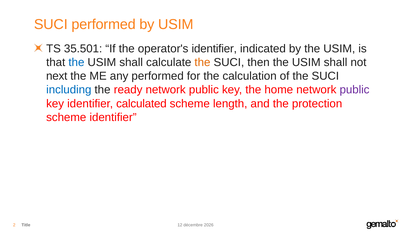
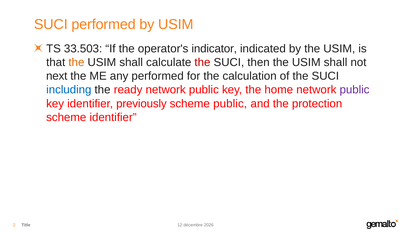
35.501: 35.501 -> 33.503
operator's identifier: identifier -> indicator
the at (76, 62) colour: blue -> orange
the at (202, 62) colour: orange -> red
calculated: calculated -> previously
scheme length: length -> public
